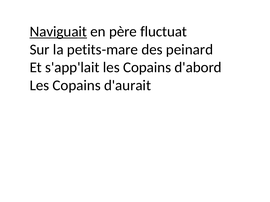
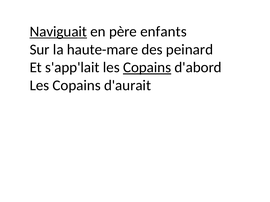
fluctuat: fluctuat -> enfants
petits-mare: petits-mare -> haute-mare
Copains at (147, 68) underline: none -> present
